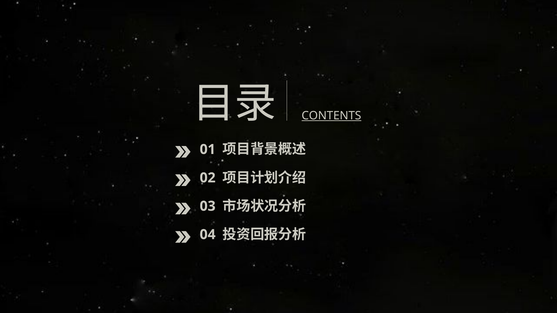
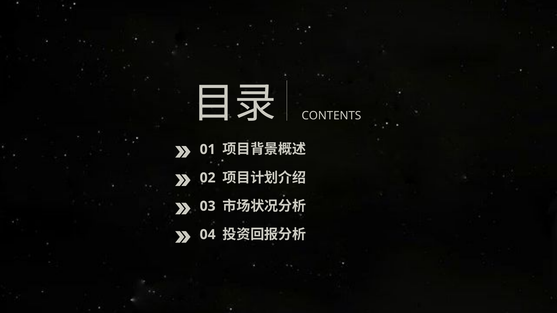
CONTENTS underline: present -> none
